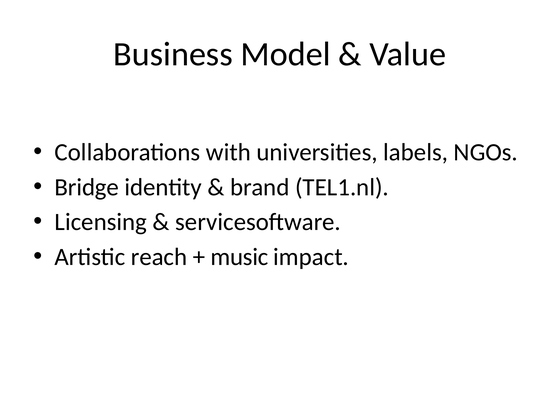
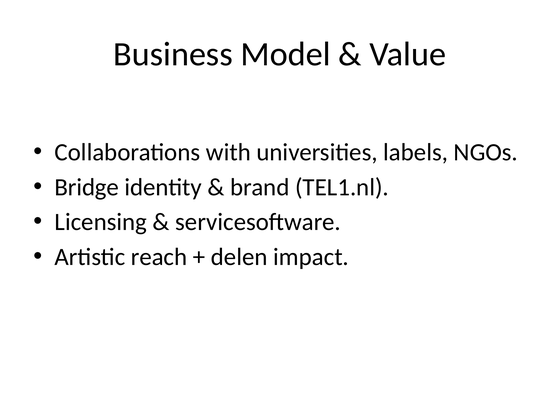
music: music -> delen
